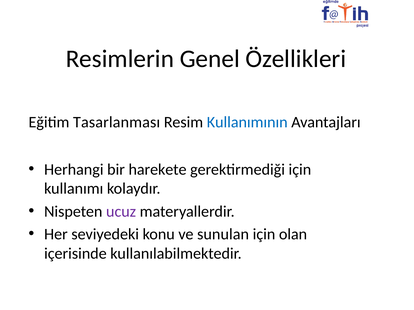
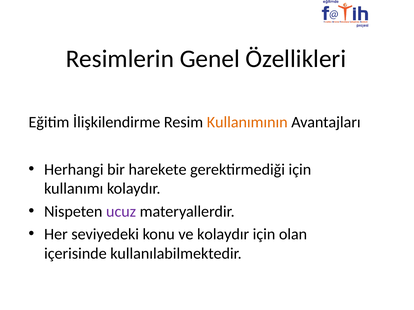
Tasarlanması: Tasarlanması -> İlişkilendirme
Kullanımının colour: blue -> orange
ve sunulan: sunulan -> kolaydır
